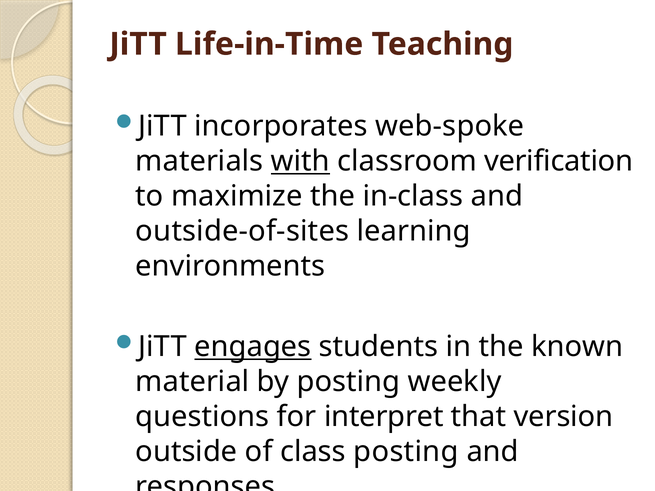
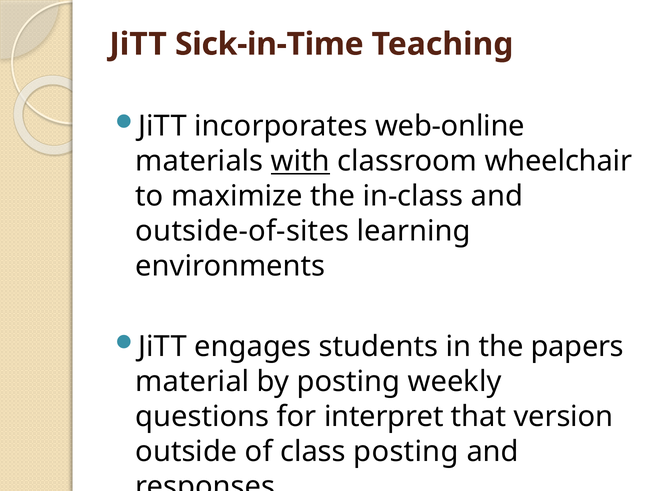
Life-in-Time: Life-in-Time -> Sick-in-Time
web-spoke: web-spoke -> web-online
verification: verification -> wheelchair
engages underline: present -> none
known: known -> papers
